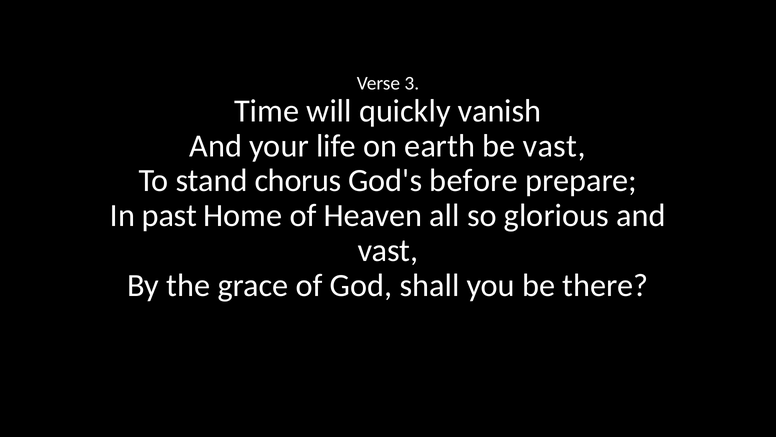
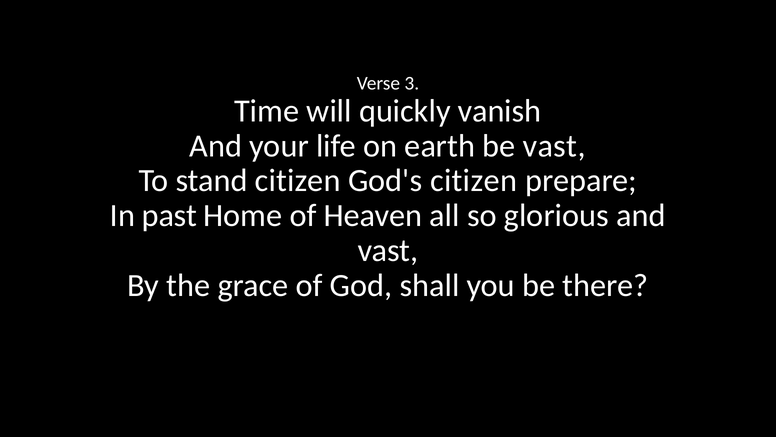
stand chorus: chorus -> citizen
God's before: before -> citizen
